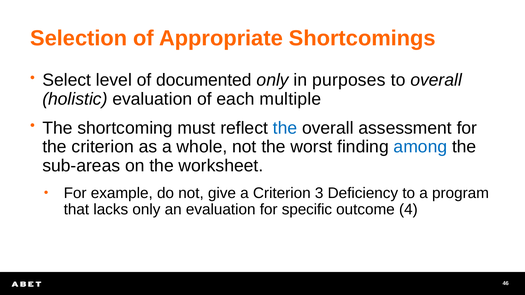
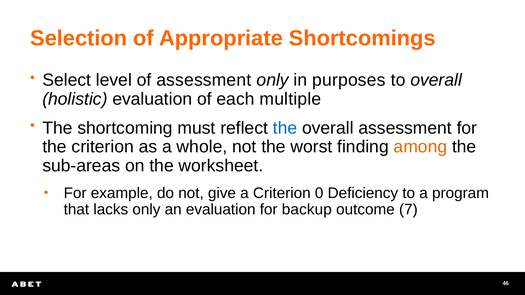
of documented: documented -> assessment
among colour: blue -> orange
3: 3 -> 0
specific: specific -> backup
4: 4 -> 7
